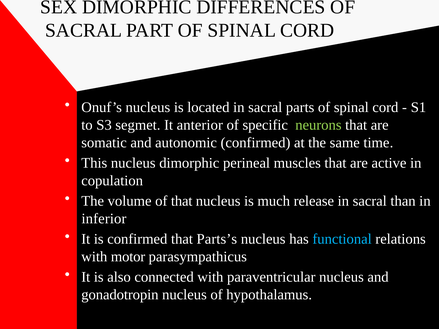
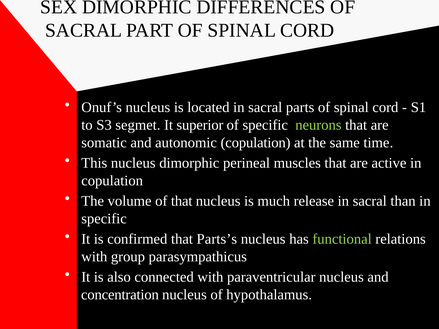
anterior: anterior -> superior
autonomic confirmed: confirmed -> copulation
inferior at (104, 219): inferior -> specific
functional colour: light blue -> light green
motor: motor -> group
gonadotropin: gonadotropin -> concentration
